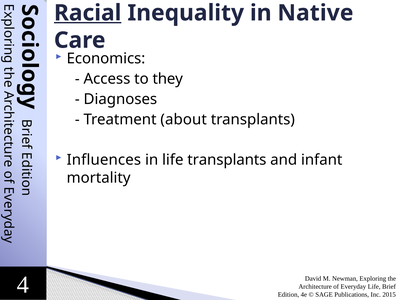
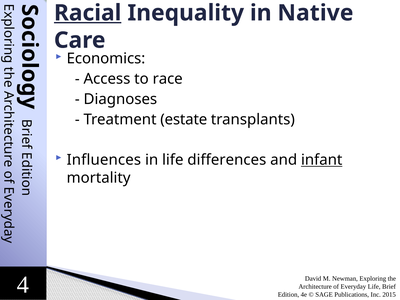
they: they -> race
about: about -> estate
life transplants: transplants -> differences
infant underline: none -> present
